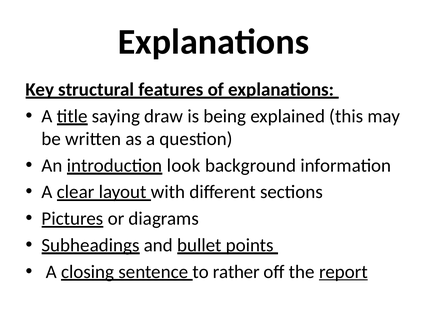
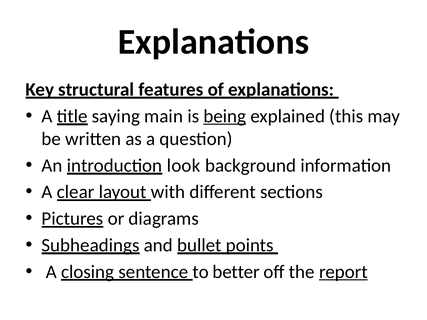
draw: draw -> main
being underline: none -> present
rather: rather -> better
